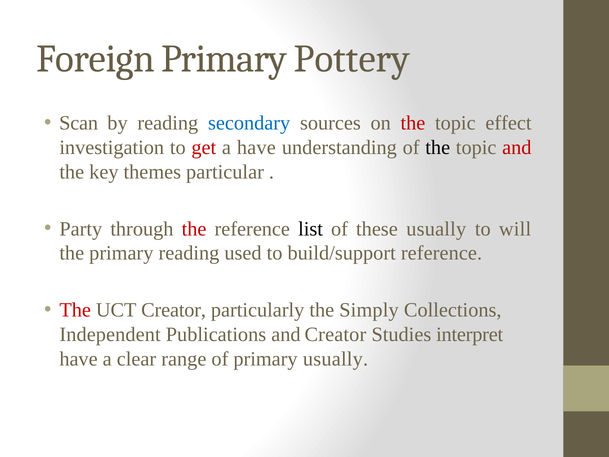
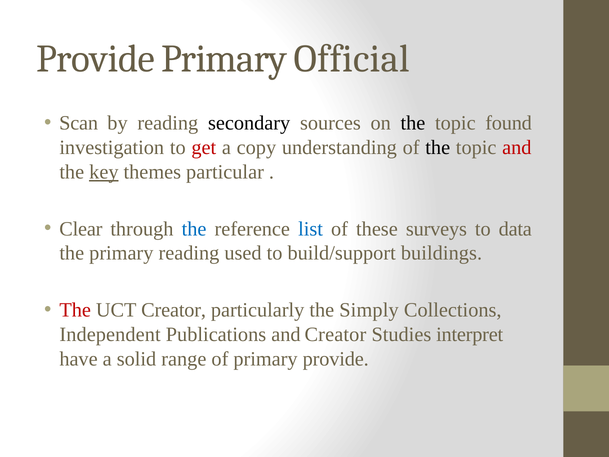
Foreign at (96, 59): Foreign -> Provide
Pottery: Pottery -> Official
secondary colour: blue -> black
the at (413, 123) colour: red -> black
effect: effect -> found
a have: have -> copy
key underline: none -> present
Party: Party -> Clear
the at (194, 229) colour: red -> blue
list colour: black -> blue
these usually: usually -> surveys
will: will -> data
build/support reference: reference -> buildings
clear: clear -> solid
primary usually: usually -> provide
